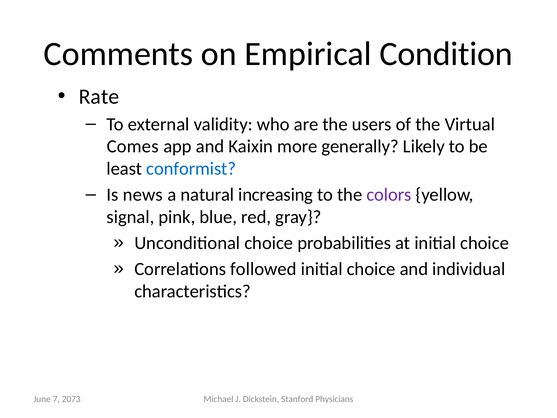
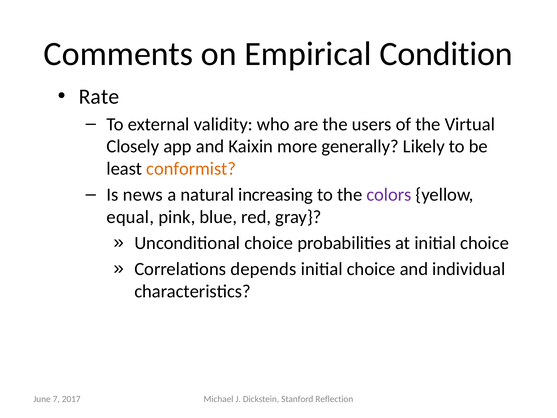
Comes: Comes -> Closely
conformist colour: blue -> orange
signal: signal -> equal
followed: followed -> depends
Physicians: Physicians -> Reflection
2073: 2073 -> 2017
